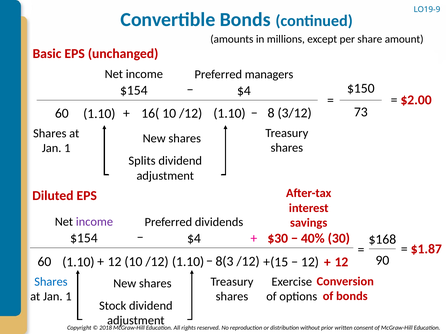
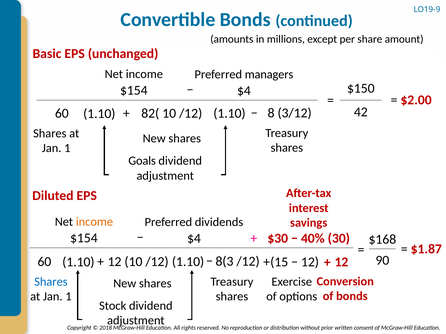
16(: 16( -> 82(
73: 73 -> 42
Splits: Splits -> Goals
income at (94, 222) colour: purple -> orange
